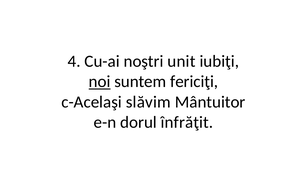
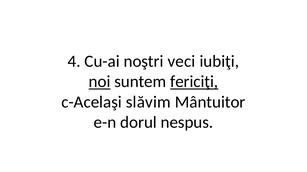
unit: unit -> veci
fericiţi underline: none -> present
înfrăţit: înfrăţit -> nespus
